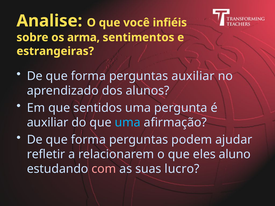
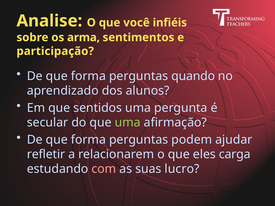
estrangeiras: estrangeiras -> participação
perguntas auxiliar: auxiliar -> quando
auxiliar at (48, 123): auxiliar -> secular
uma at (128, 123) colour: light blue -> light green
aluno: aluno -> carga
